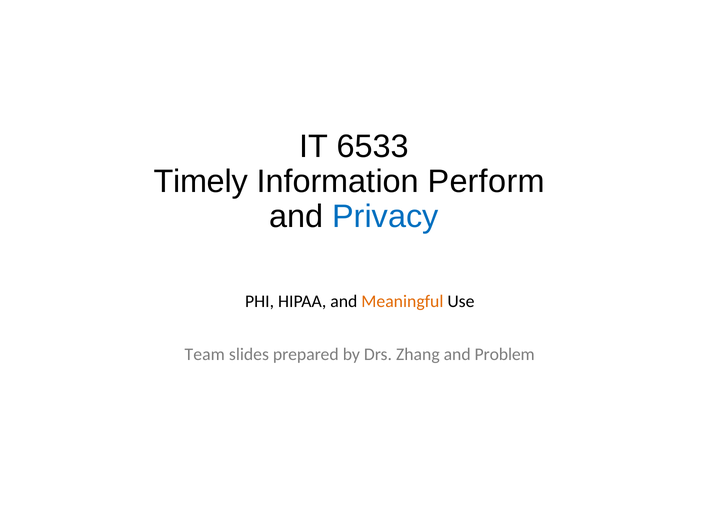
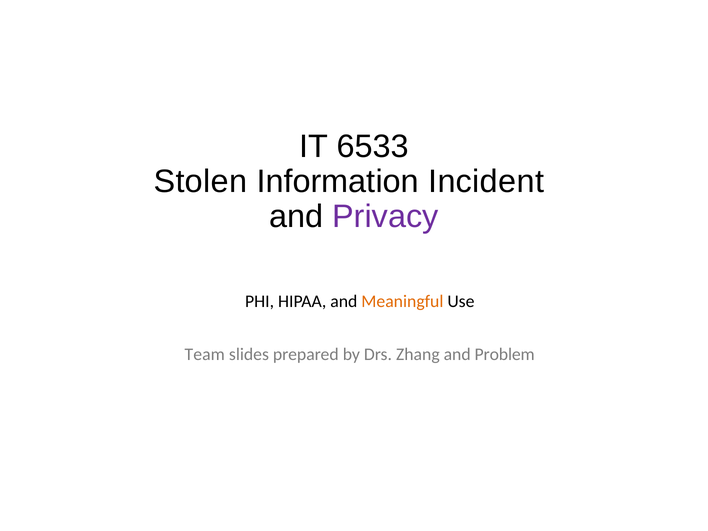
Timely: Timely -> Stolen
Perform: Perform -> Incident
Privacy colour: blue -> purple
